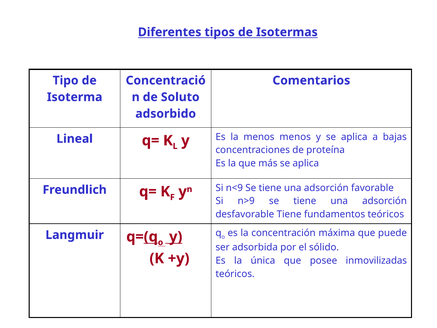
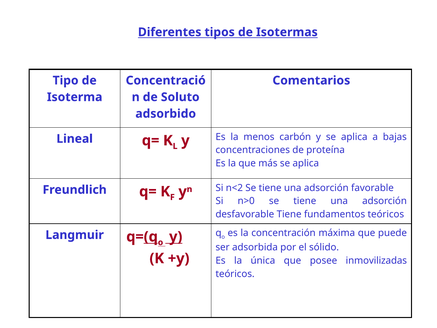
menos menos: menos -> carbón
n<9: n<9 -> n<2
n>9: n>9 -> n>0
